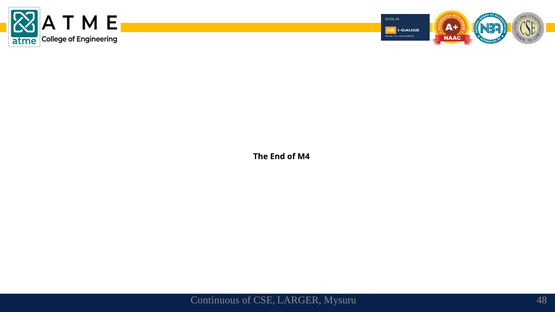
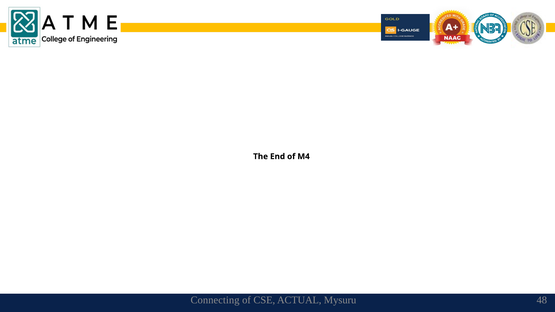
Continuous: Continuous -> Connecting
LARGER: LARGER -> ACTUAL
